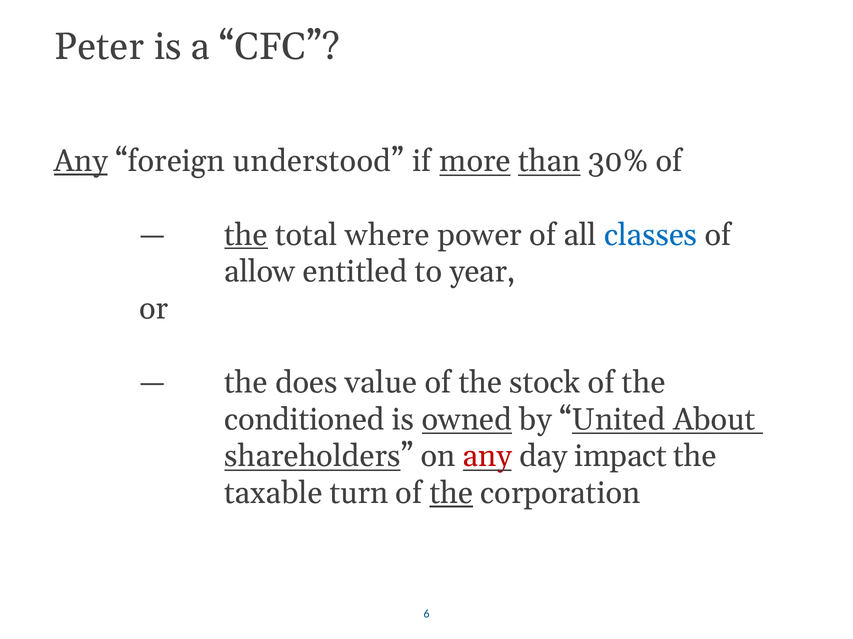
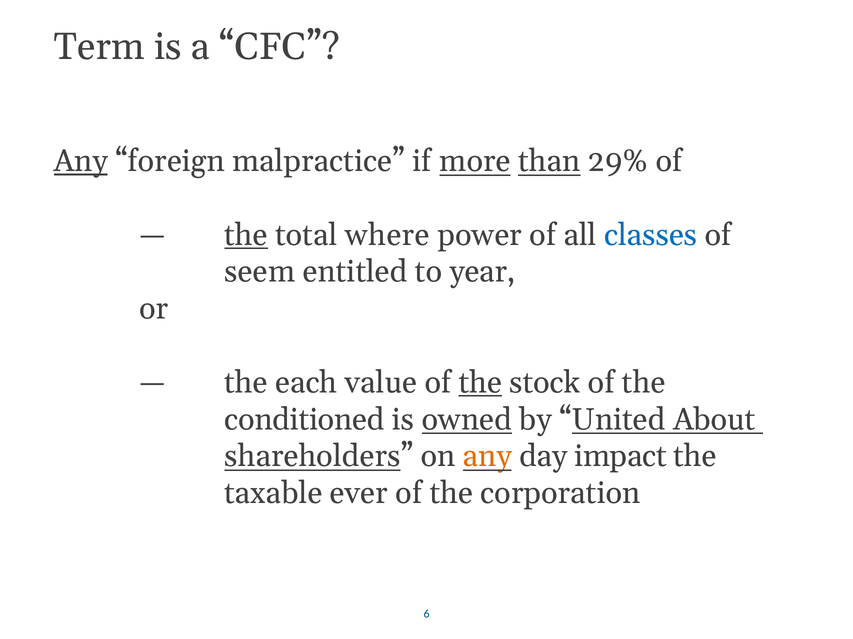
Peter: Peter -> Term
understood: understood -> malpractice
30%: 30% -> 29%
allow: allow -> seem
does: does -> each
the at (480, 383) underline: none -> present
any at (487, 457) colour: red -> orange
turn: turn -> ever
the at (451, 494) underline: present -> none
